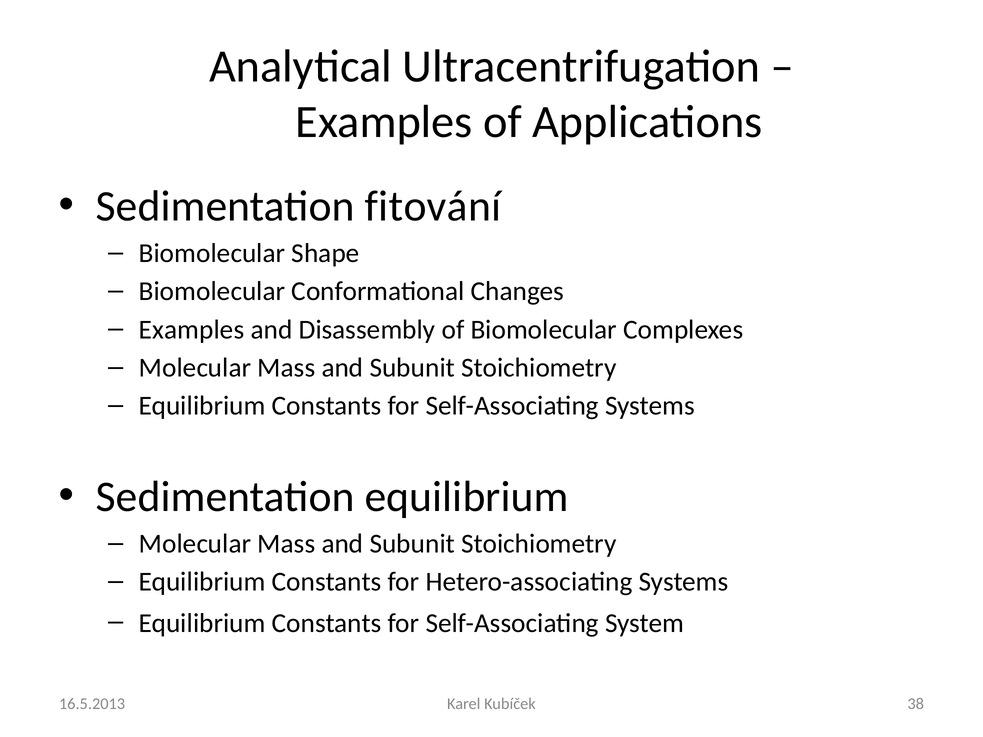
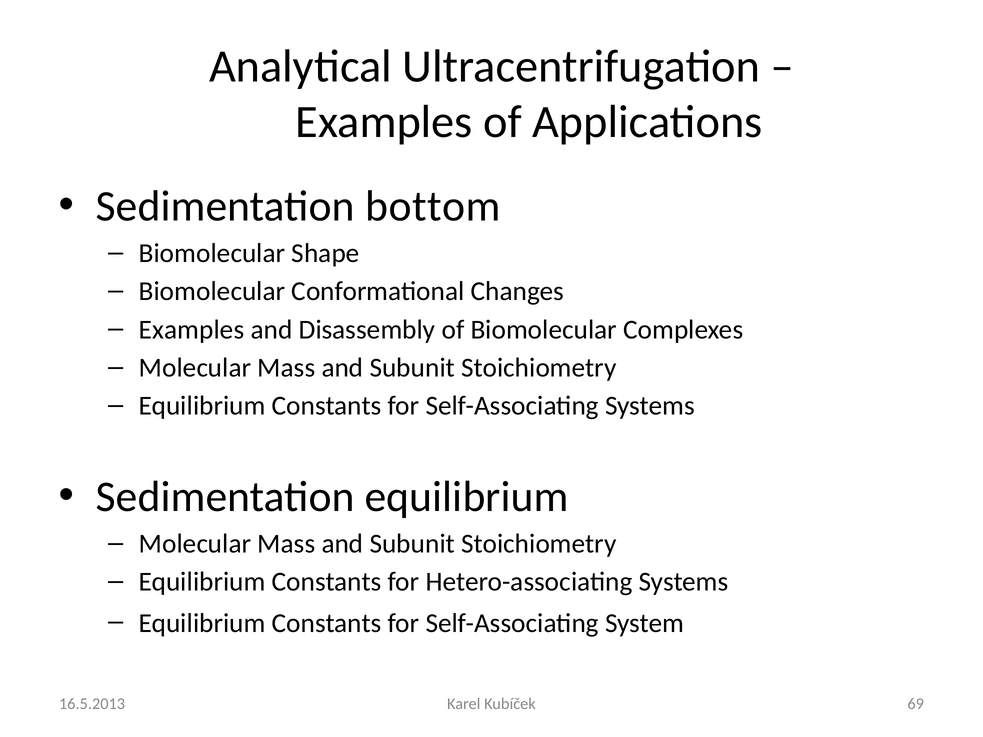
fitování: fitování -> bottom
38: 38 -> 69
